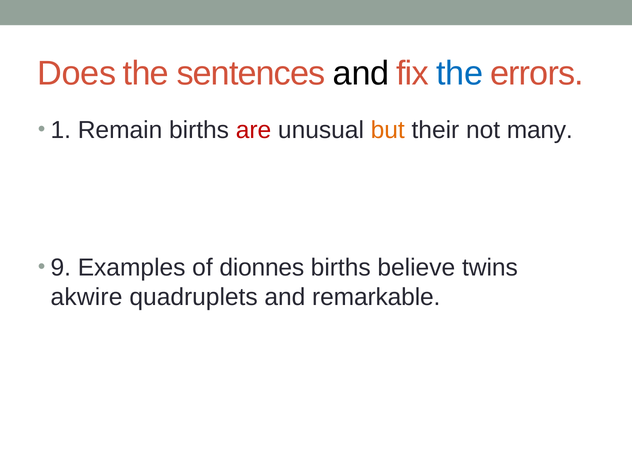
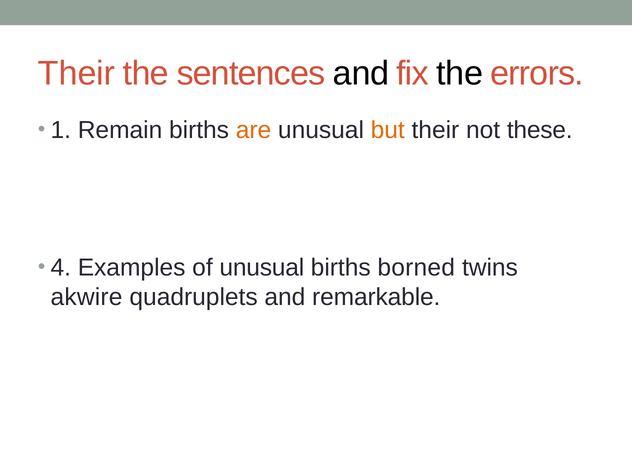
Does at (77, 73): Does -> Their
the at (460, 73) colour: blue -> black
are colour: red -> orange
many: many -> these
9: 9 -> 4
of dionnes: dionnes -> unusual
believe: believe -> borned
